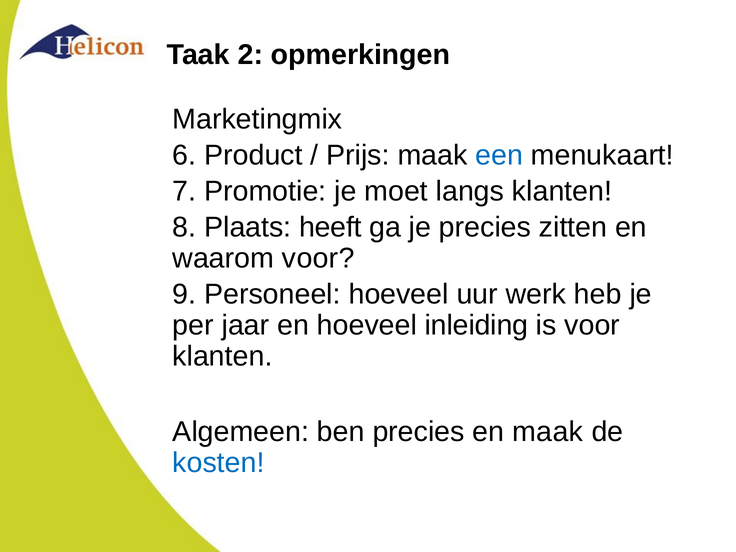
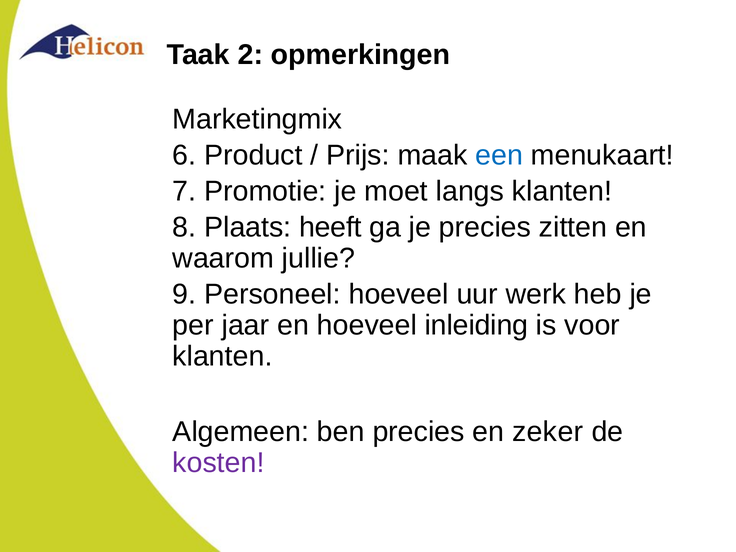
waarom voor: voor -> jullie
en maak: maak -> zeker
kosten colour: blue -> purple
